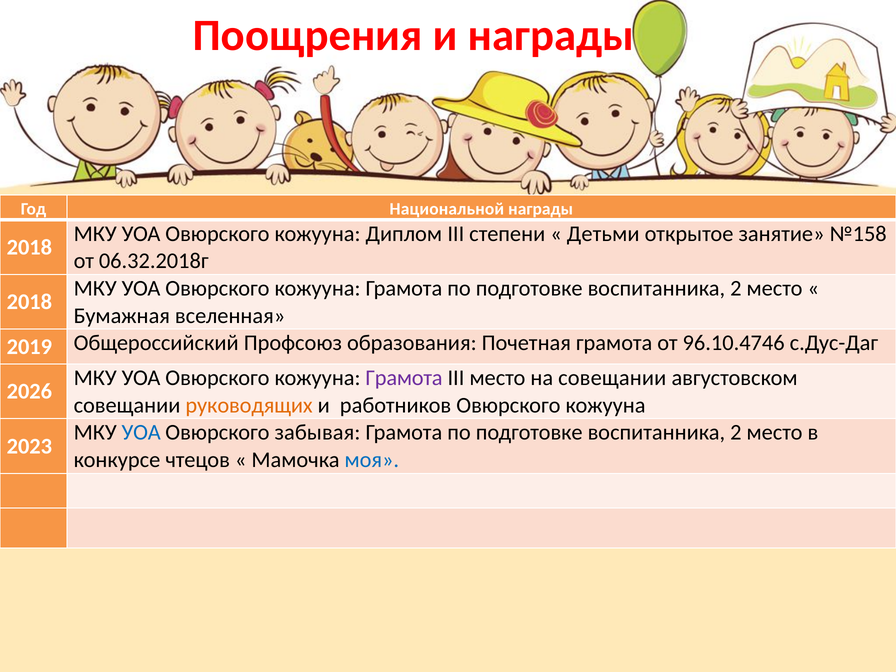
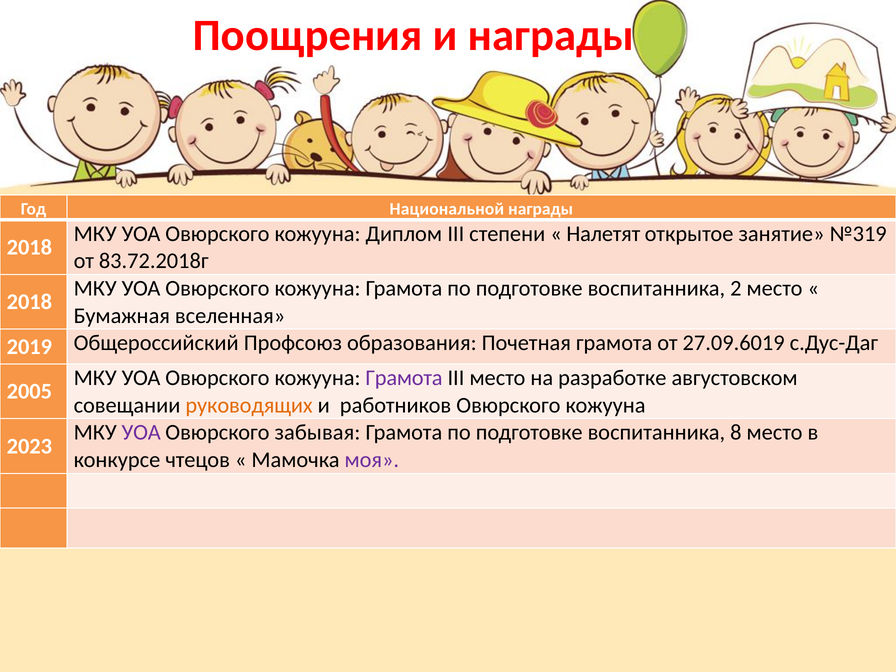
Детьми: Детьми -> Налетят
№158: №158 -> №319
06.32.2018г: 06.32.2018г -> 83.72.2018г
96.10.4746: 96.10.4746 -> 27.09.6019
на совещании: совещании -> разработке
2026: 2026 -> 2005
УОА at (141, 433) colour: blue -> purple
2 at (736, 433): 2 -> 8
моя colour: blue -> purple
